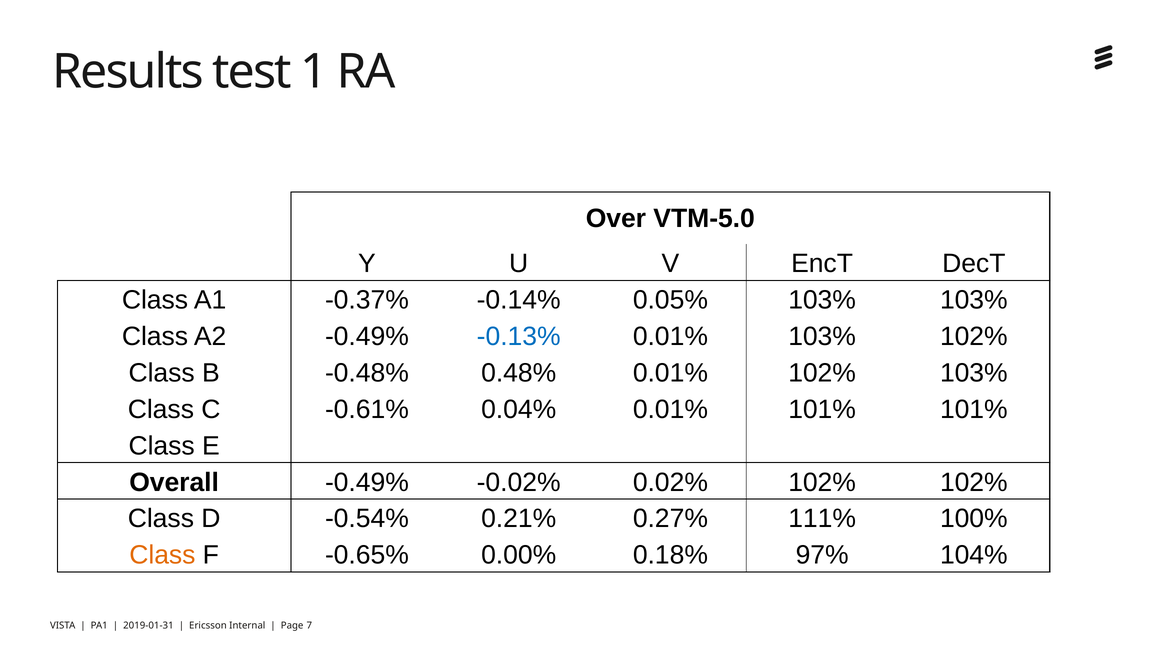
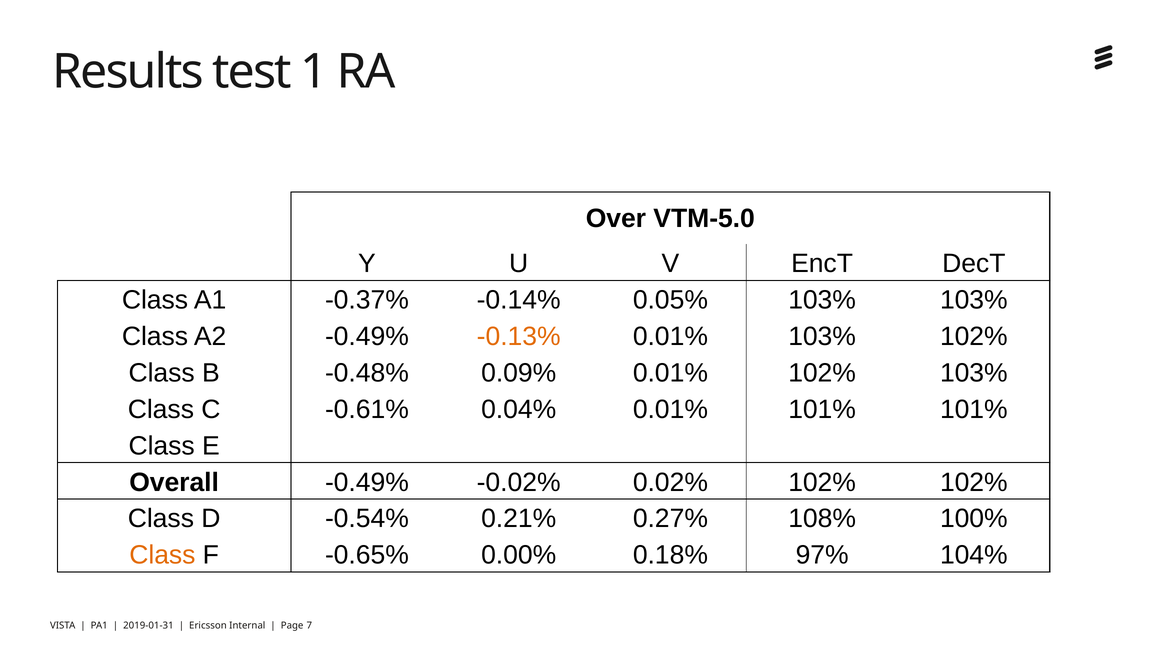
-0.13% colour: blue -> orange
0.48%: 0.48% -> 0.09%
111%: 111% -> 108%
